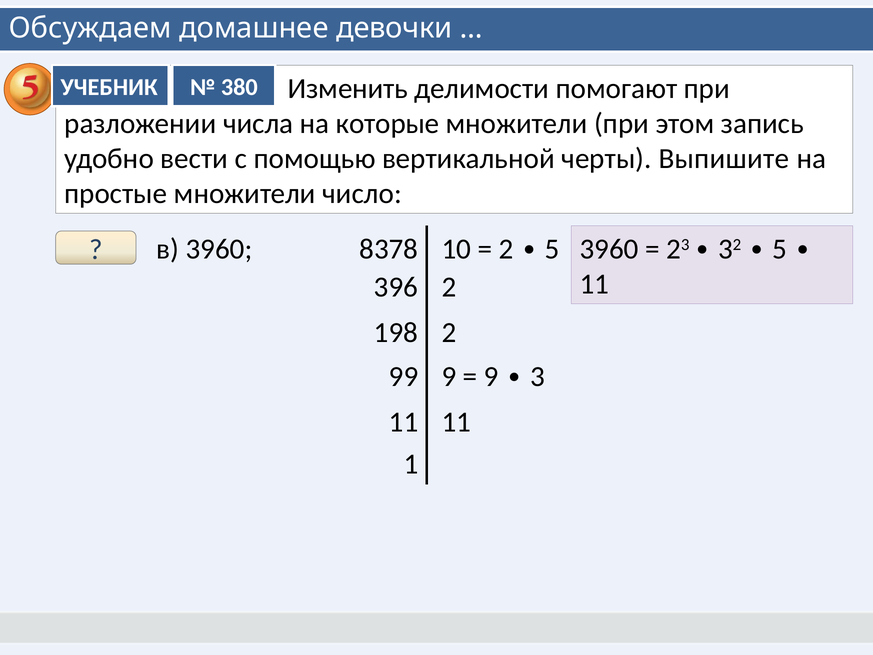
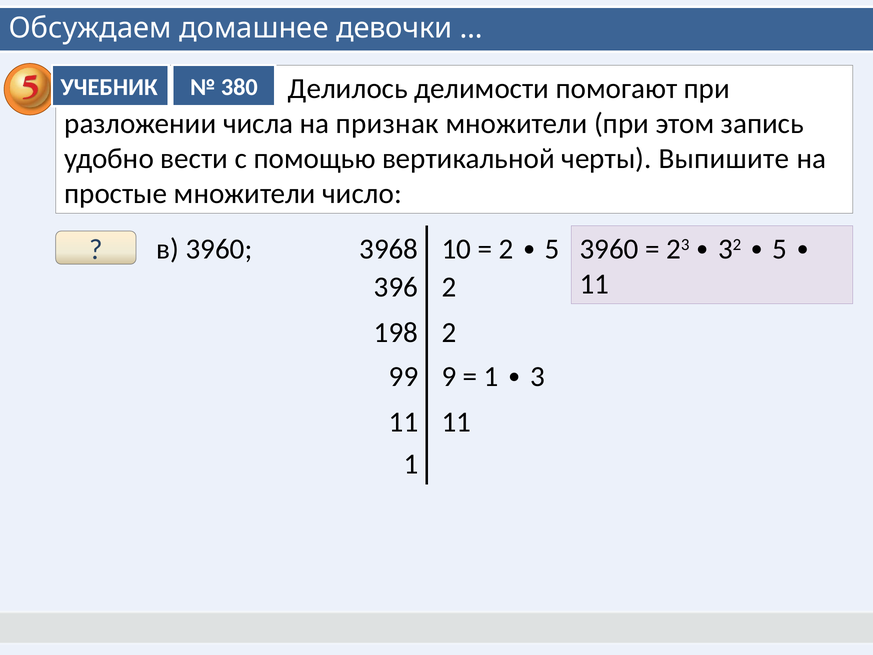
Изменить: Изменить -> Делилось
которые: которые -> признак
8378: 8378 -> 3968
9 at (491, 377): 9 -> 1
